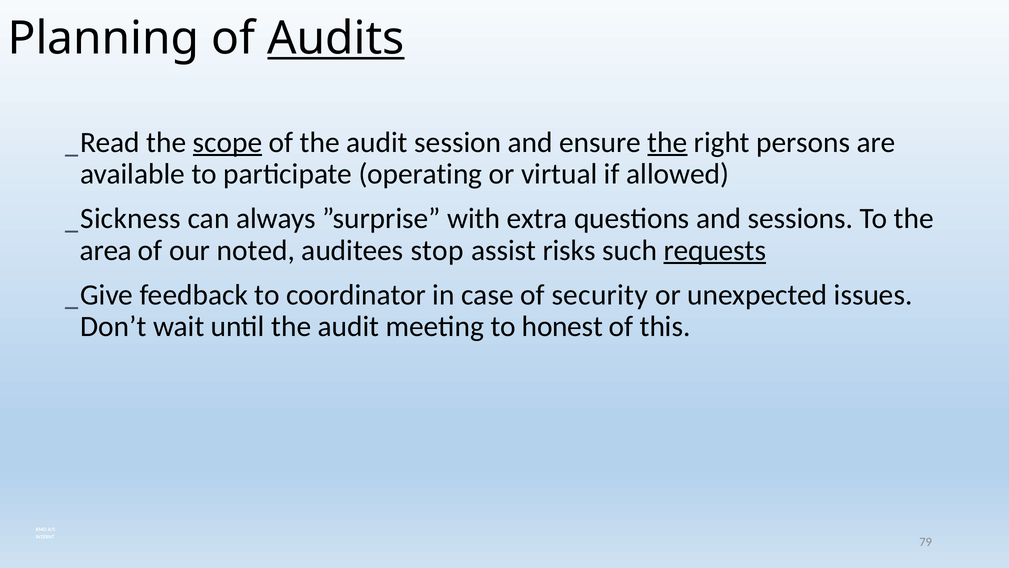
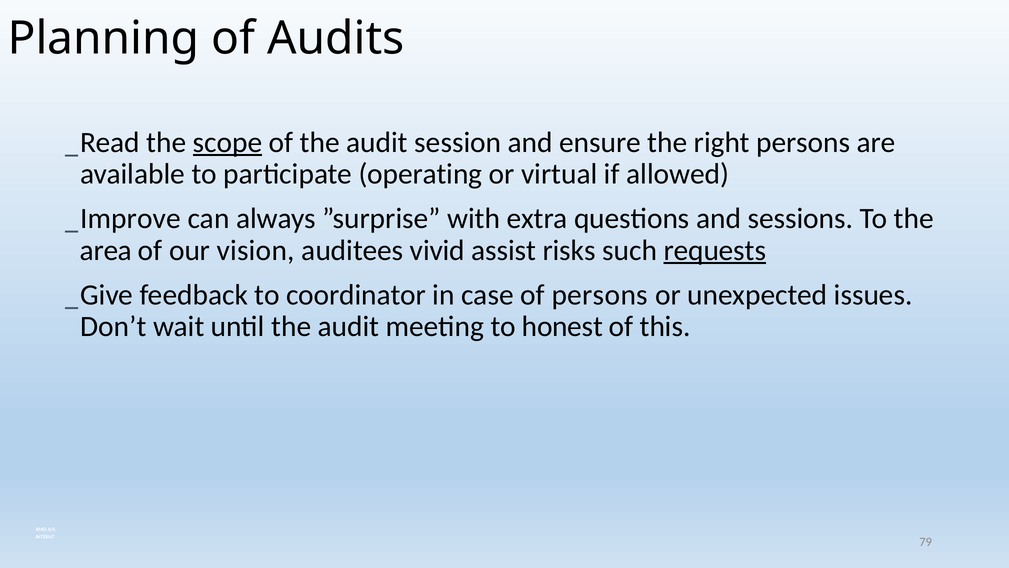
Audits underline: present -> none
the at (667, 142) underline: present -> none
Sickness: Sickness -> Improve
noted: noted -> vision
stop: stop -> vivid
of security: security -> persons
